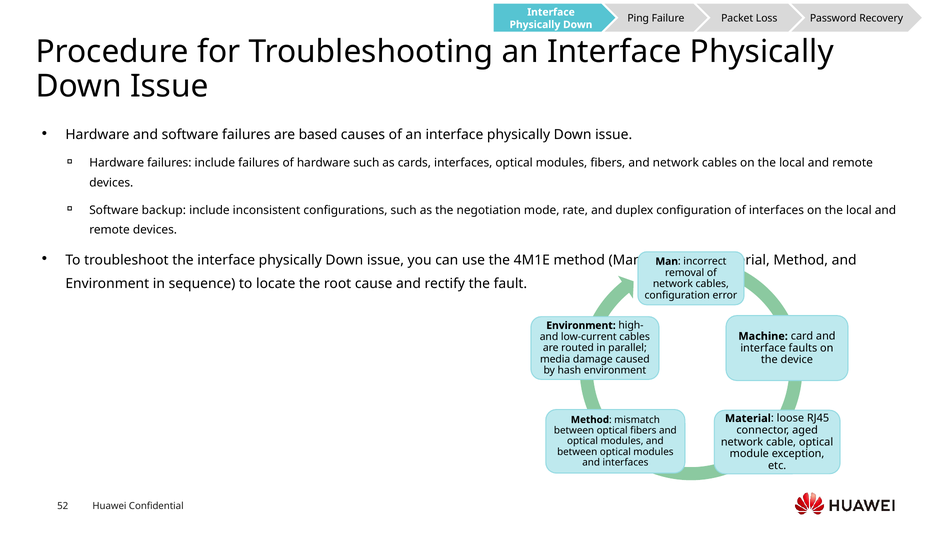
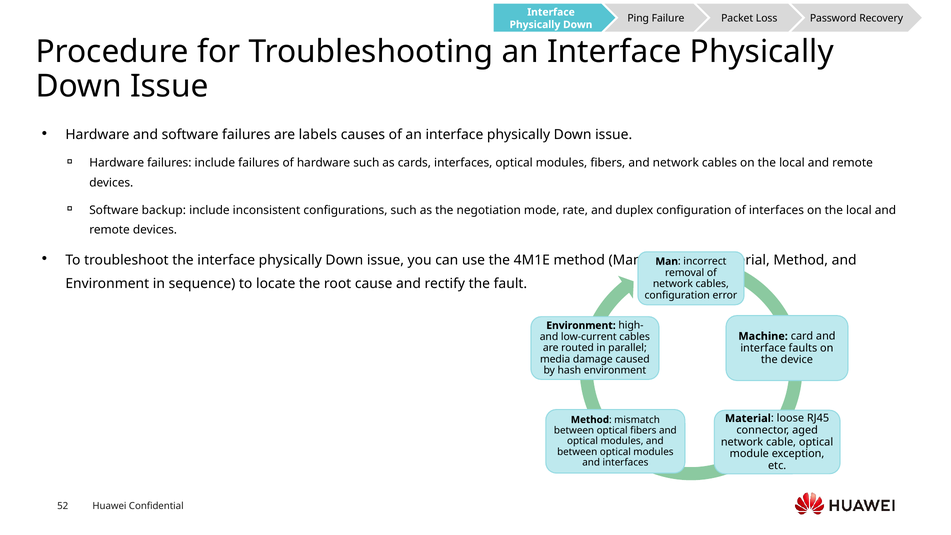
based: based -> labels
